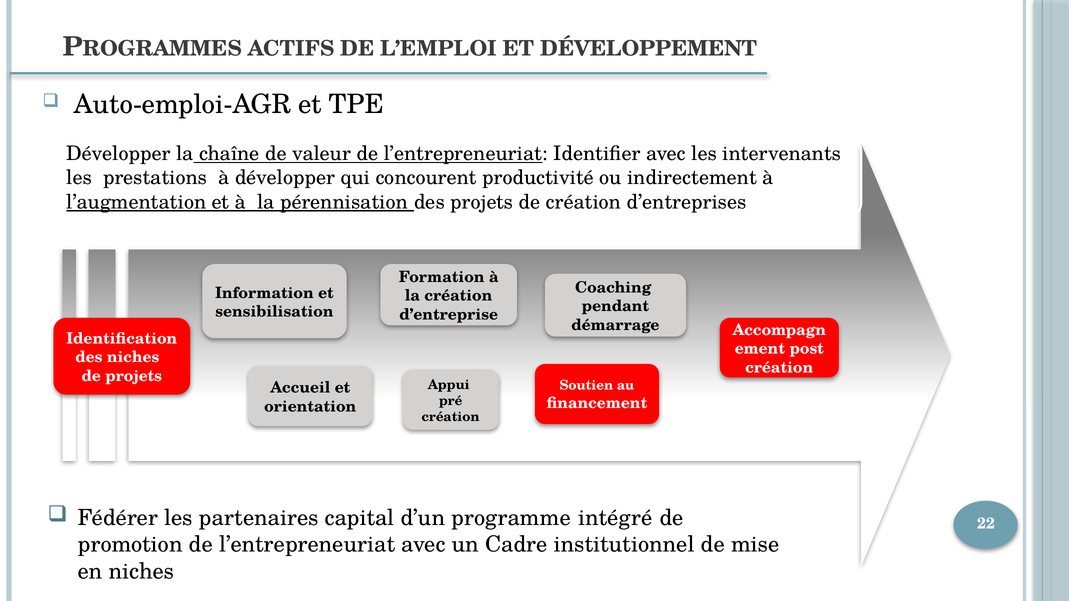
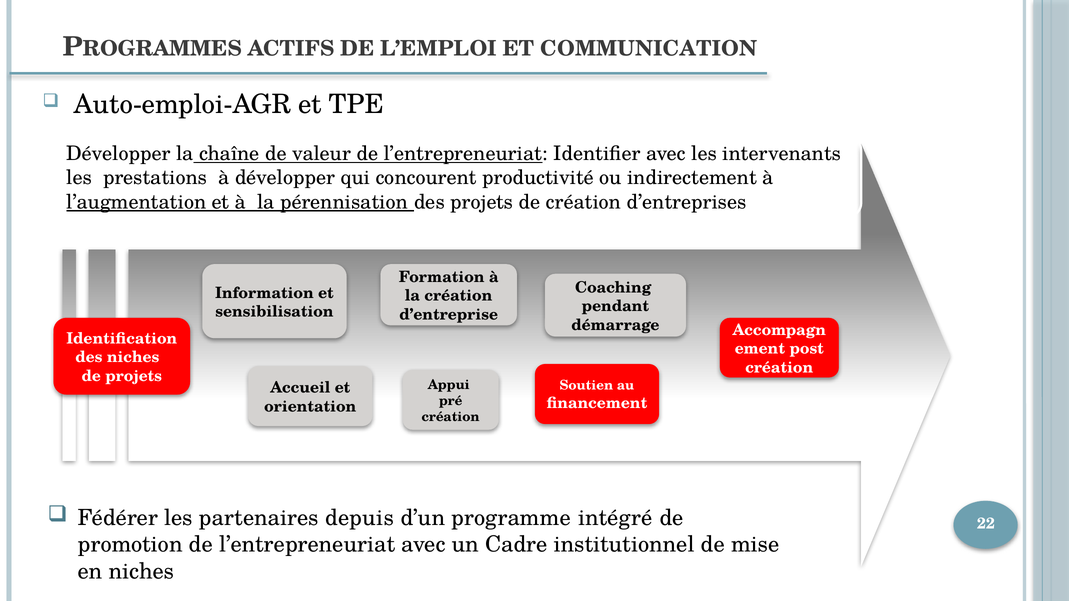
DÉVELOPPEMENT: DÉVELOPPEMENT -> COMMUNICATION
capital: capital -> depuis
